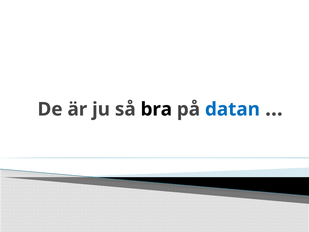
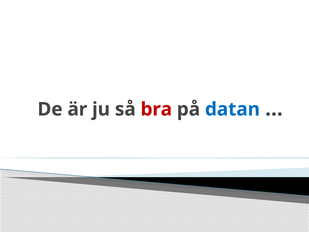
bra colour: black -> red
